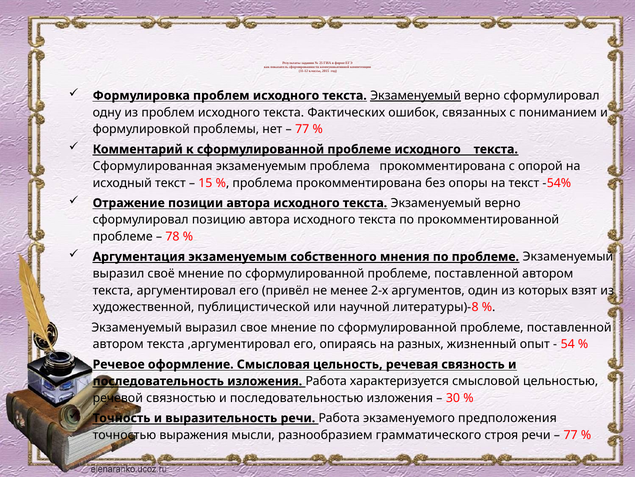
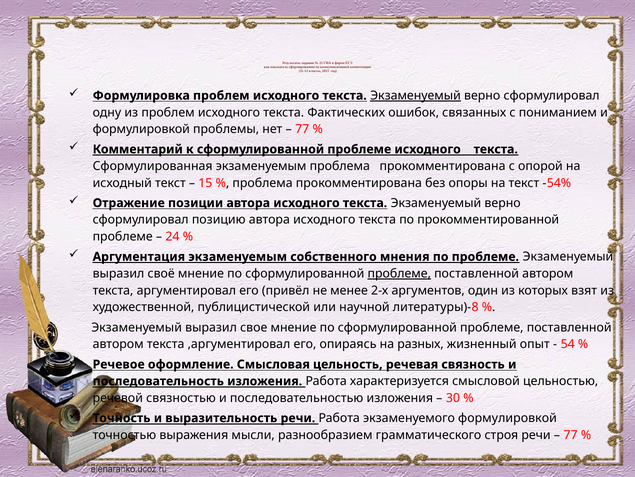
78: 78 -> 24
проблеме at (399, 273) underline: none -> present
экзаменуемого предположения: предположения -> формулировкой
